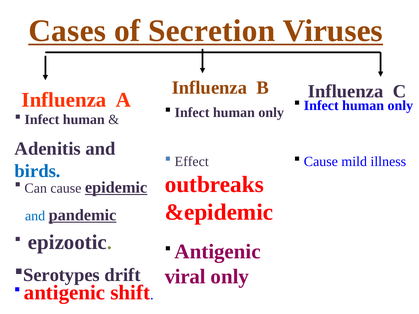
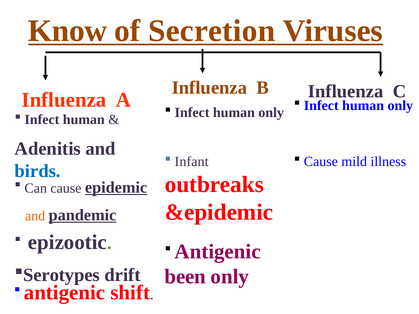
Cases: Cases -> Know
Effect: Effect -> Infant
and at (35, 216) colour: blue -> orange
viral: viral -> been
